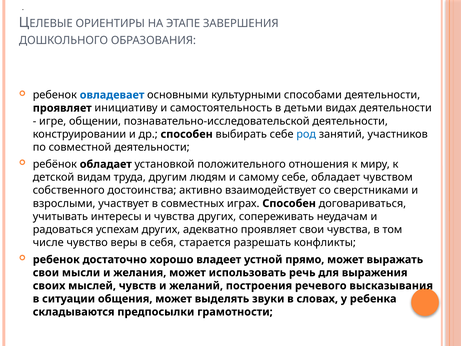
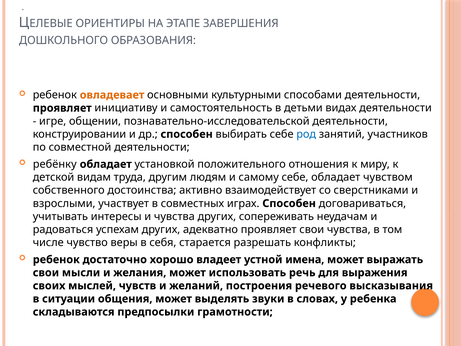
овладевает colour: blue -> orange
ребёнок: ребёнок -> ребёнку
прямо: прямо -> имена
